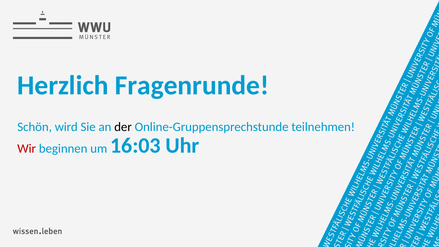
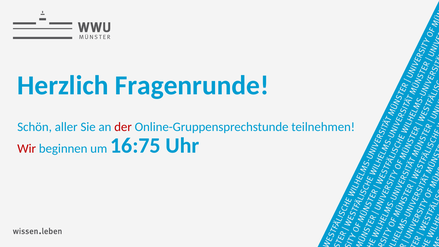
wird: wird -> aller
der colour: black -> red
16:03: 16:03 -> 16:75
